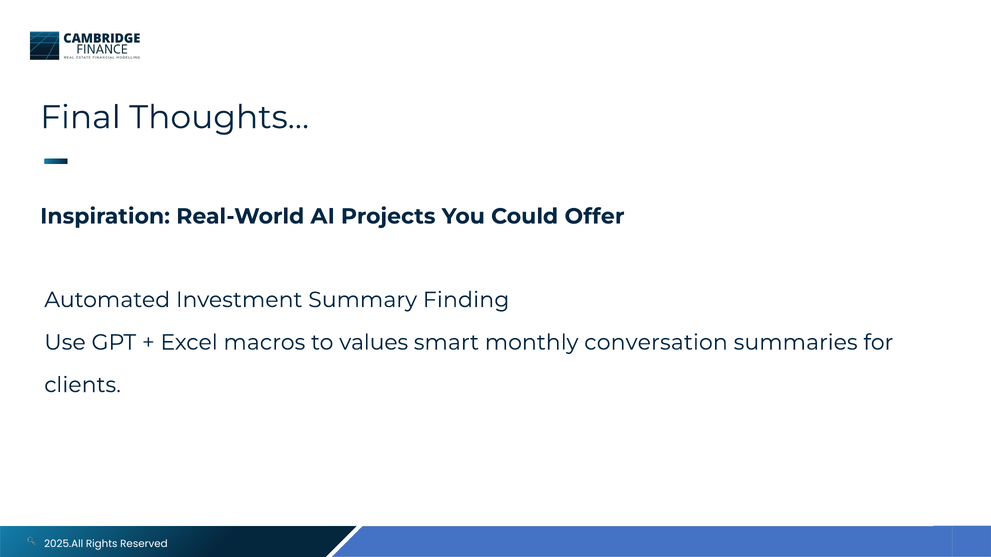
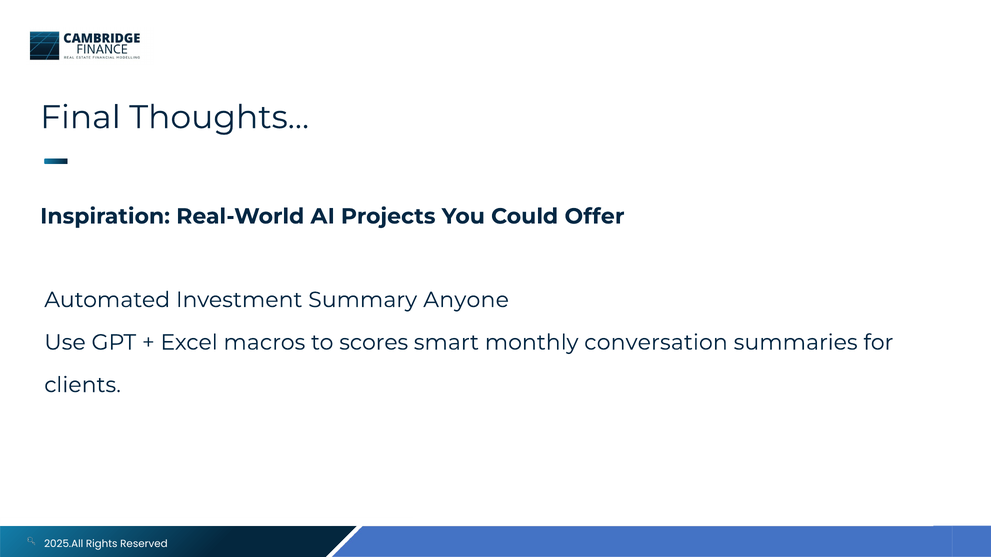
Finding: Finding -> Anyone
values: values -> scores
